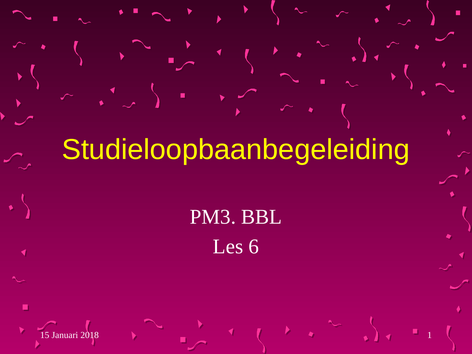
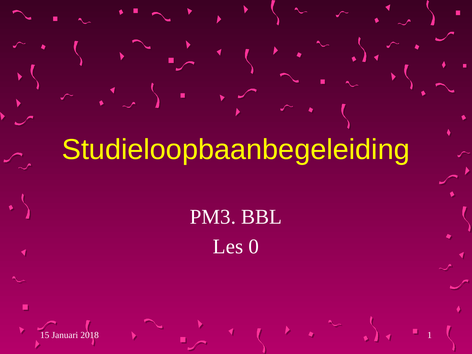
6: 6 -> 0
